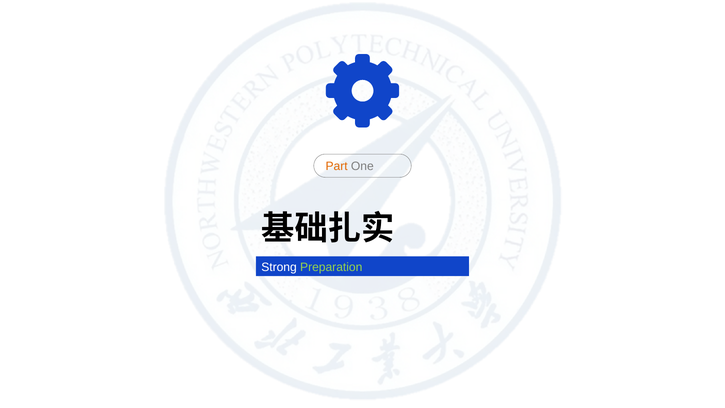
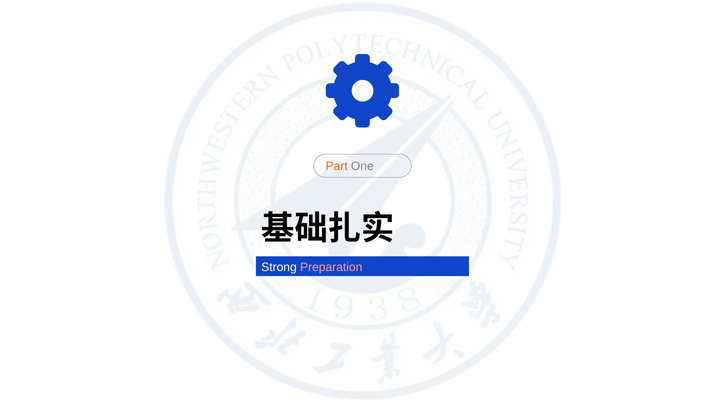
Preparation colour: light green -> pink
